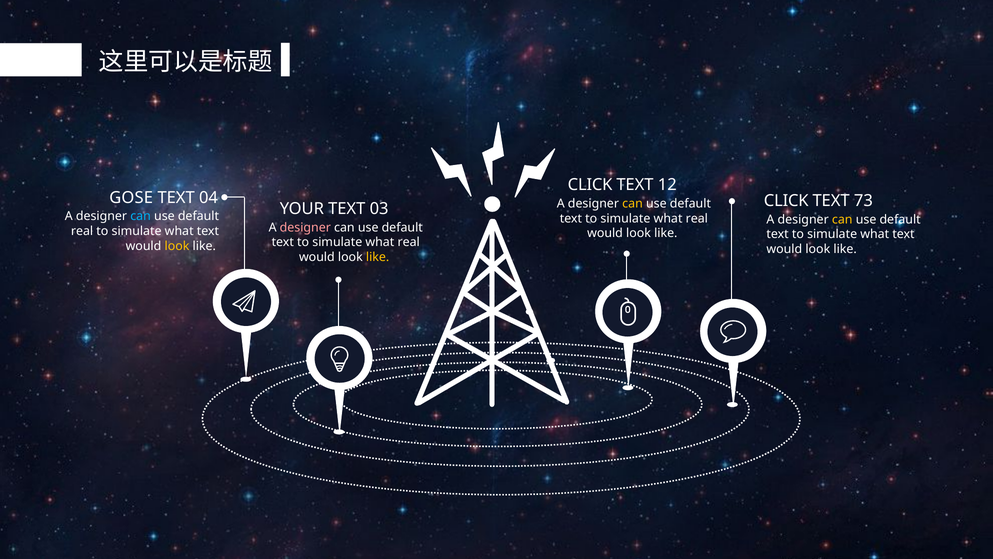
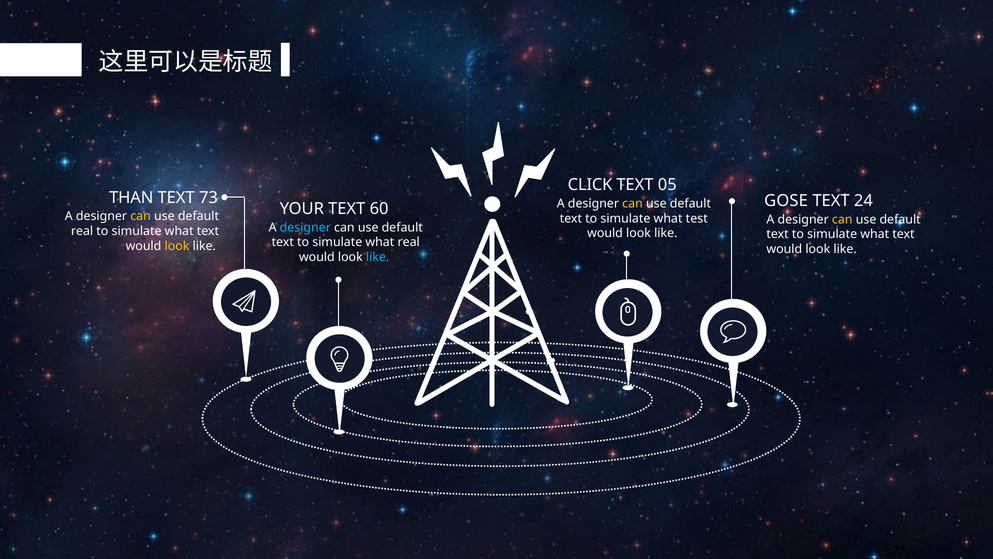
12: 12 -> 05
GOSE: GOSE -> THAN
04: 04 -> 73
CLICK at (786, 201): CLICK -> GOSE
73: 73 -> 24
03: 03 -> 60
can at (141, 216) colour: light blue -> yellow
real at (697, 218): real -> test
designer at (305, 227) colour: pink -> light blue
like at (378, 257) colour: yellow -> light blue
